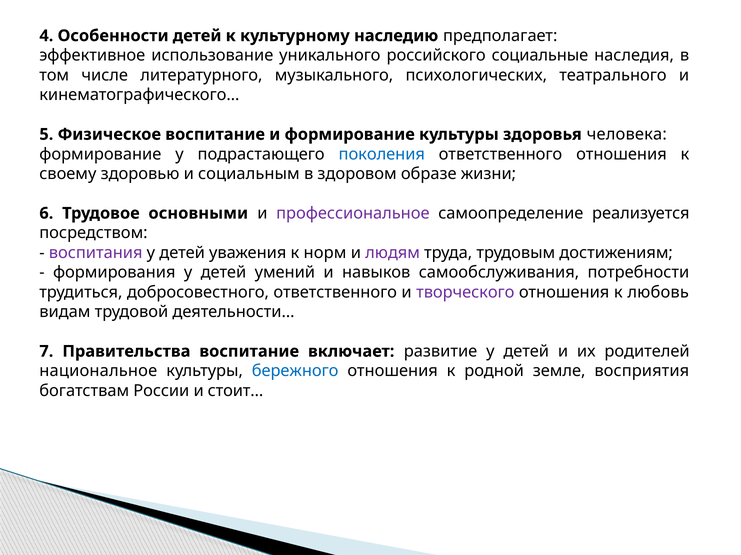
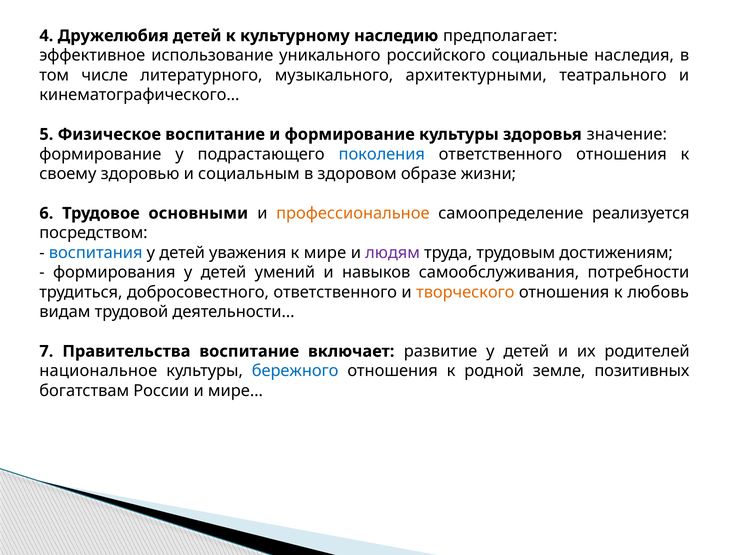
Особенности: Особенности -> Дружелюбия
психологических: психологических -> архитектурными
человека: человека -> значение
профессиональное colour: purple -> orange
воспитания colour: purple -> blue
норм: норм -> мире
творческого colour: purple -> orange
восприятия: восприятия -> позитивных
стоит…: стоит… -> мире…
